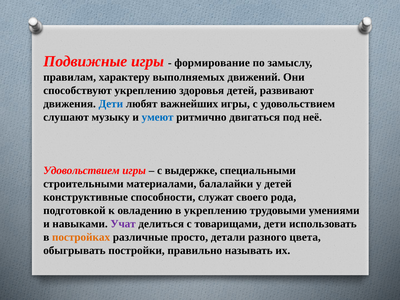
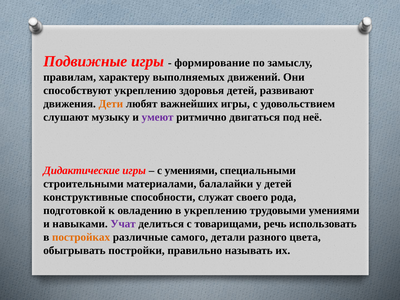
Дети at (111, 104) colour: blue -> orange
умеют colour: blue -> purple
Удовольствием at (81, 170): Удовольствием -> Дидактические
с выдержке: выдержке -> умениями
товарищами дети: дети -> речь
просто: просто -> самого
